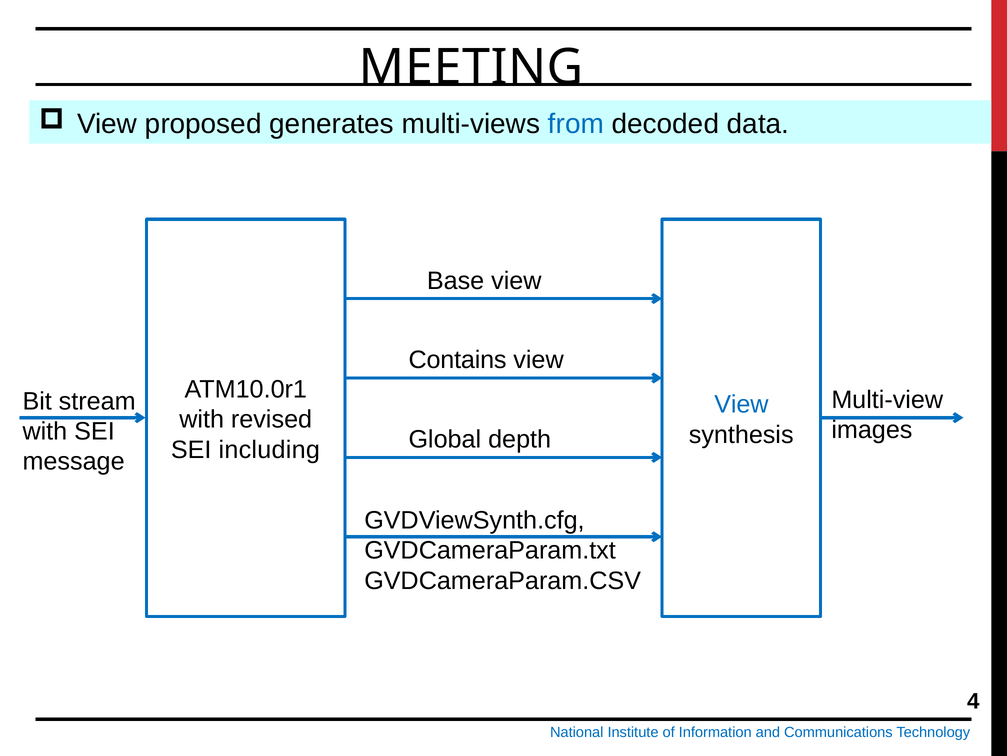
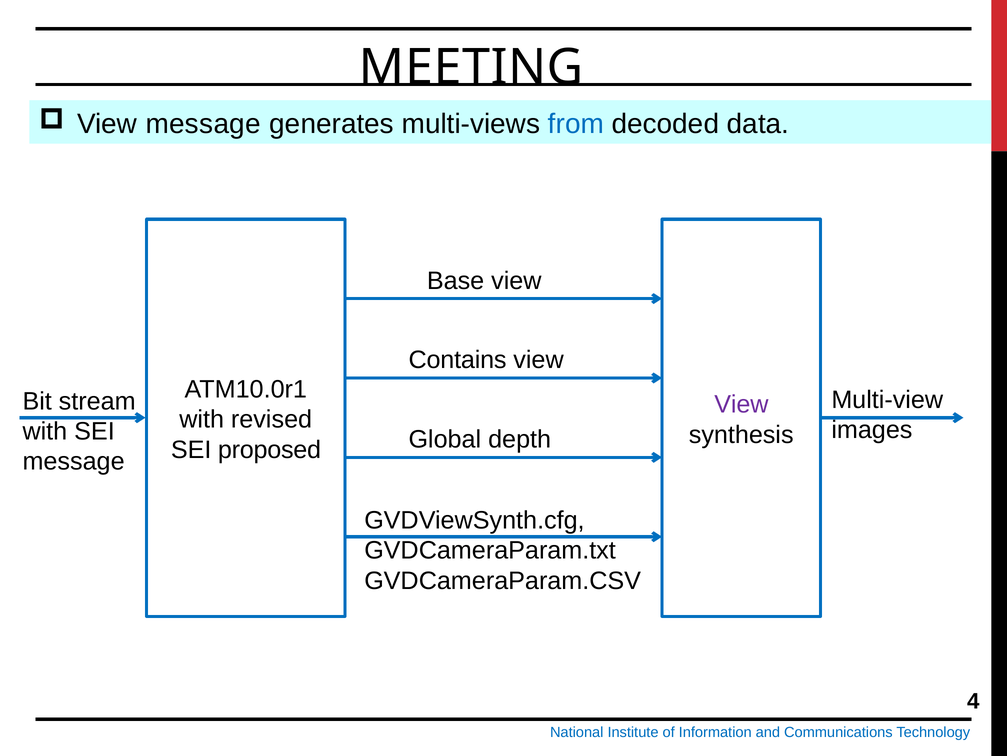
View proposed: proposed -> message
View at (741, 404) colour: blue -> purple
including: including -> proposed
